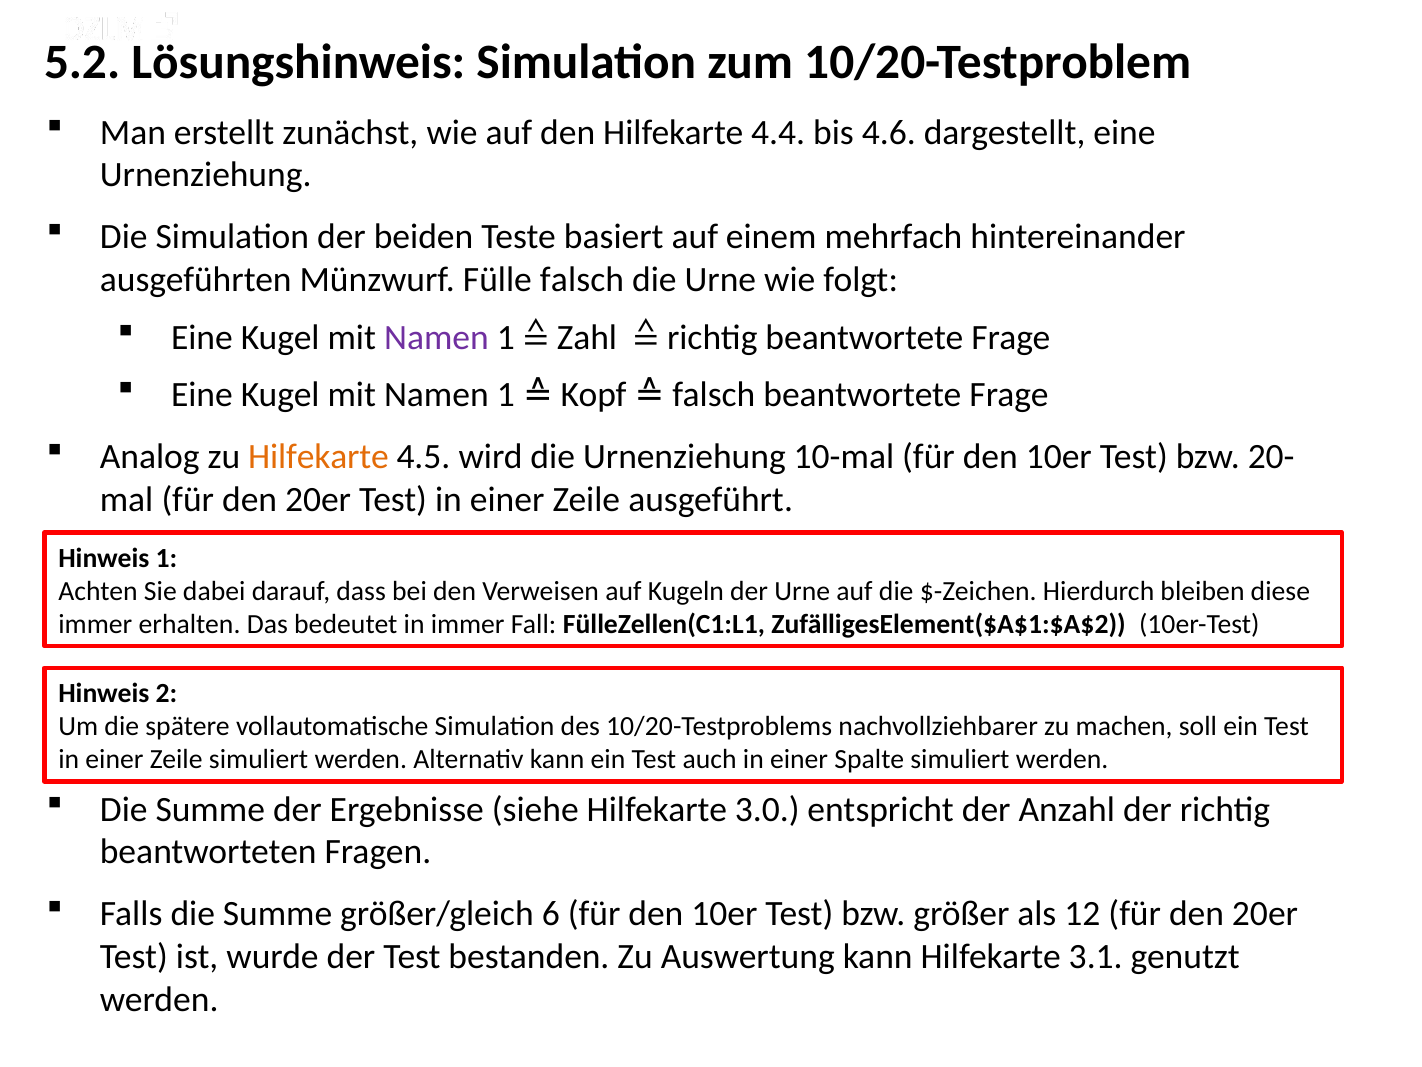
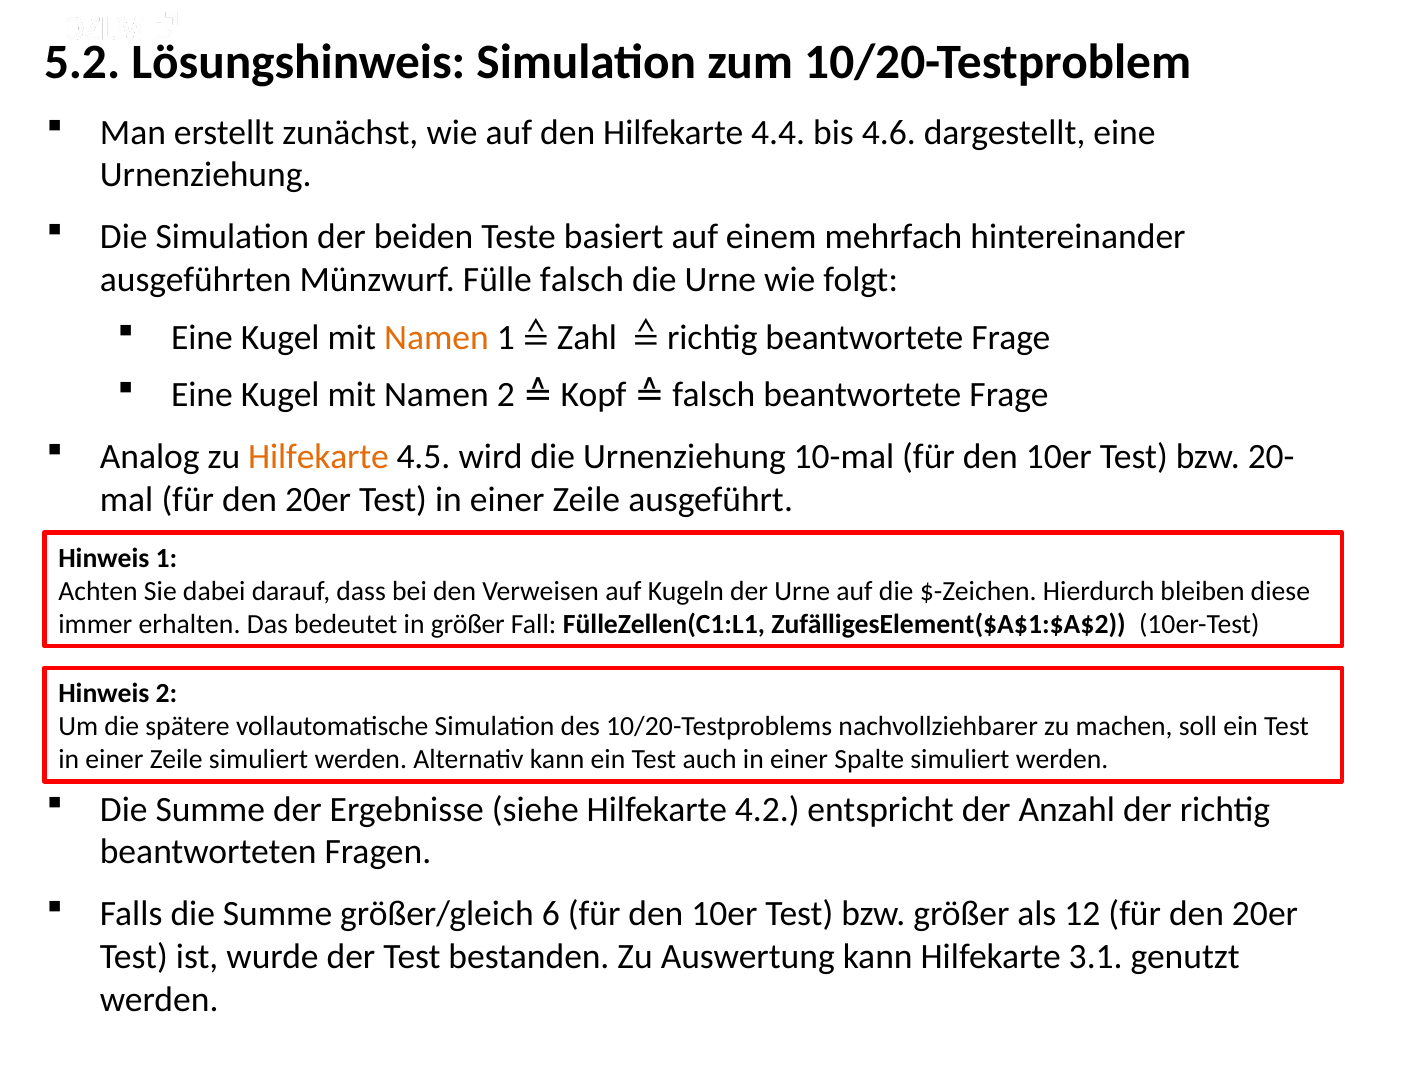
Namen at (436, 337) colour: purple -> orange
1 at (506, 395): 1 -> 2
in immer: immer -> größer
3.0: 3.0 -> 4.2
